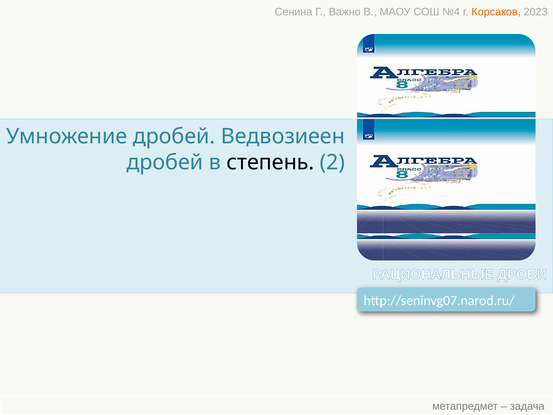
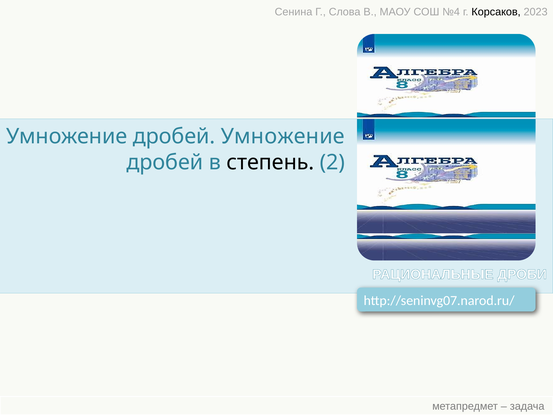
Важно: Важно -> Слова
Корсаков colour: orange -> black
дробей Ведвозиеен: Ведвозиеен -> Умножение
